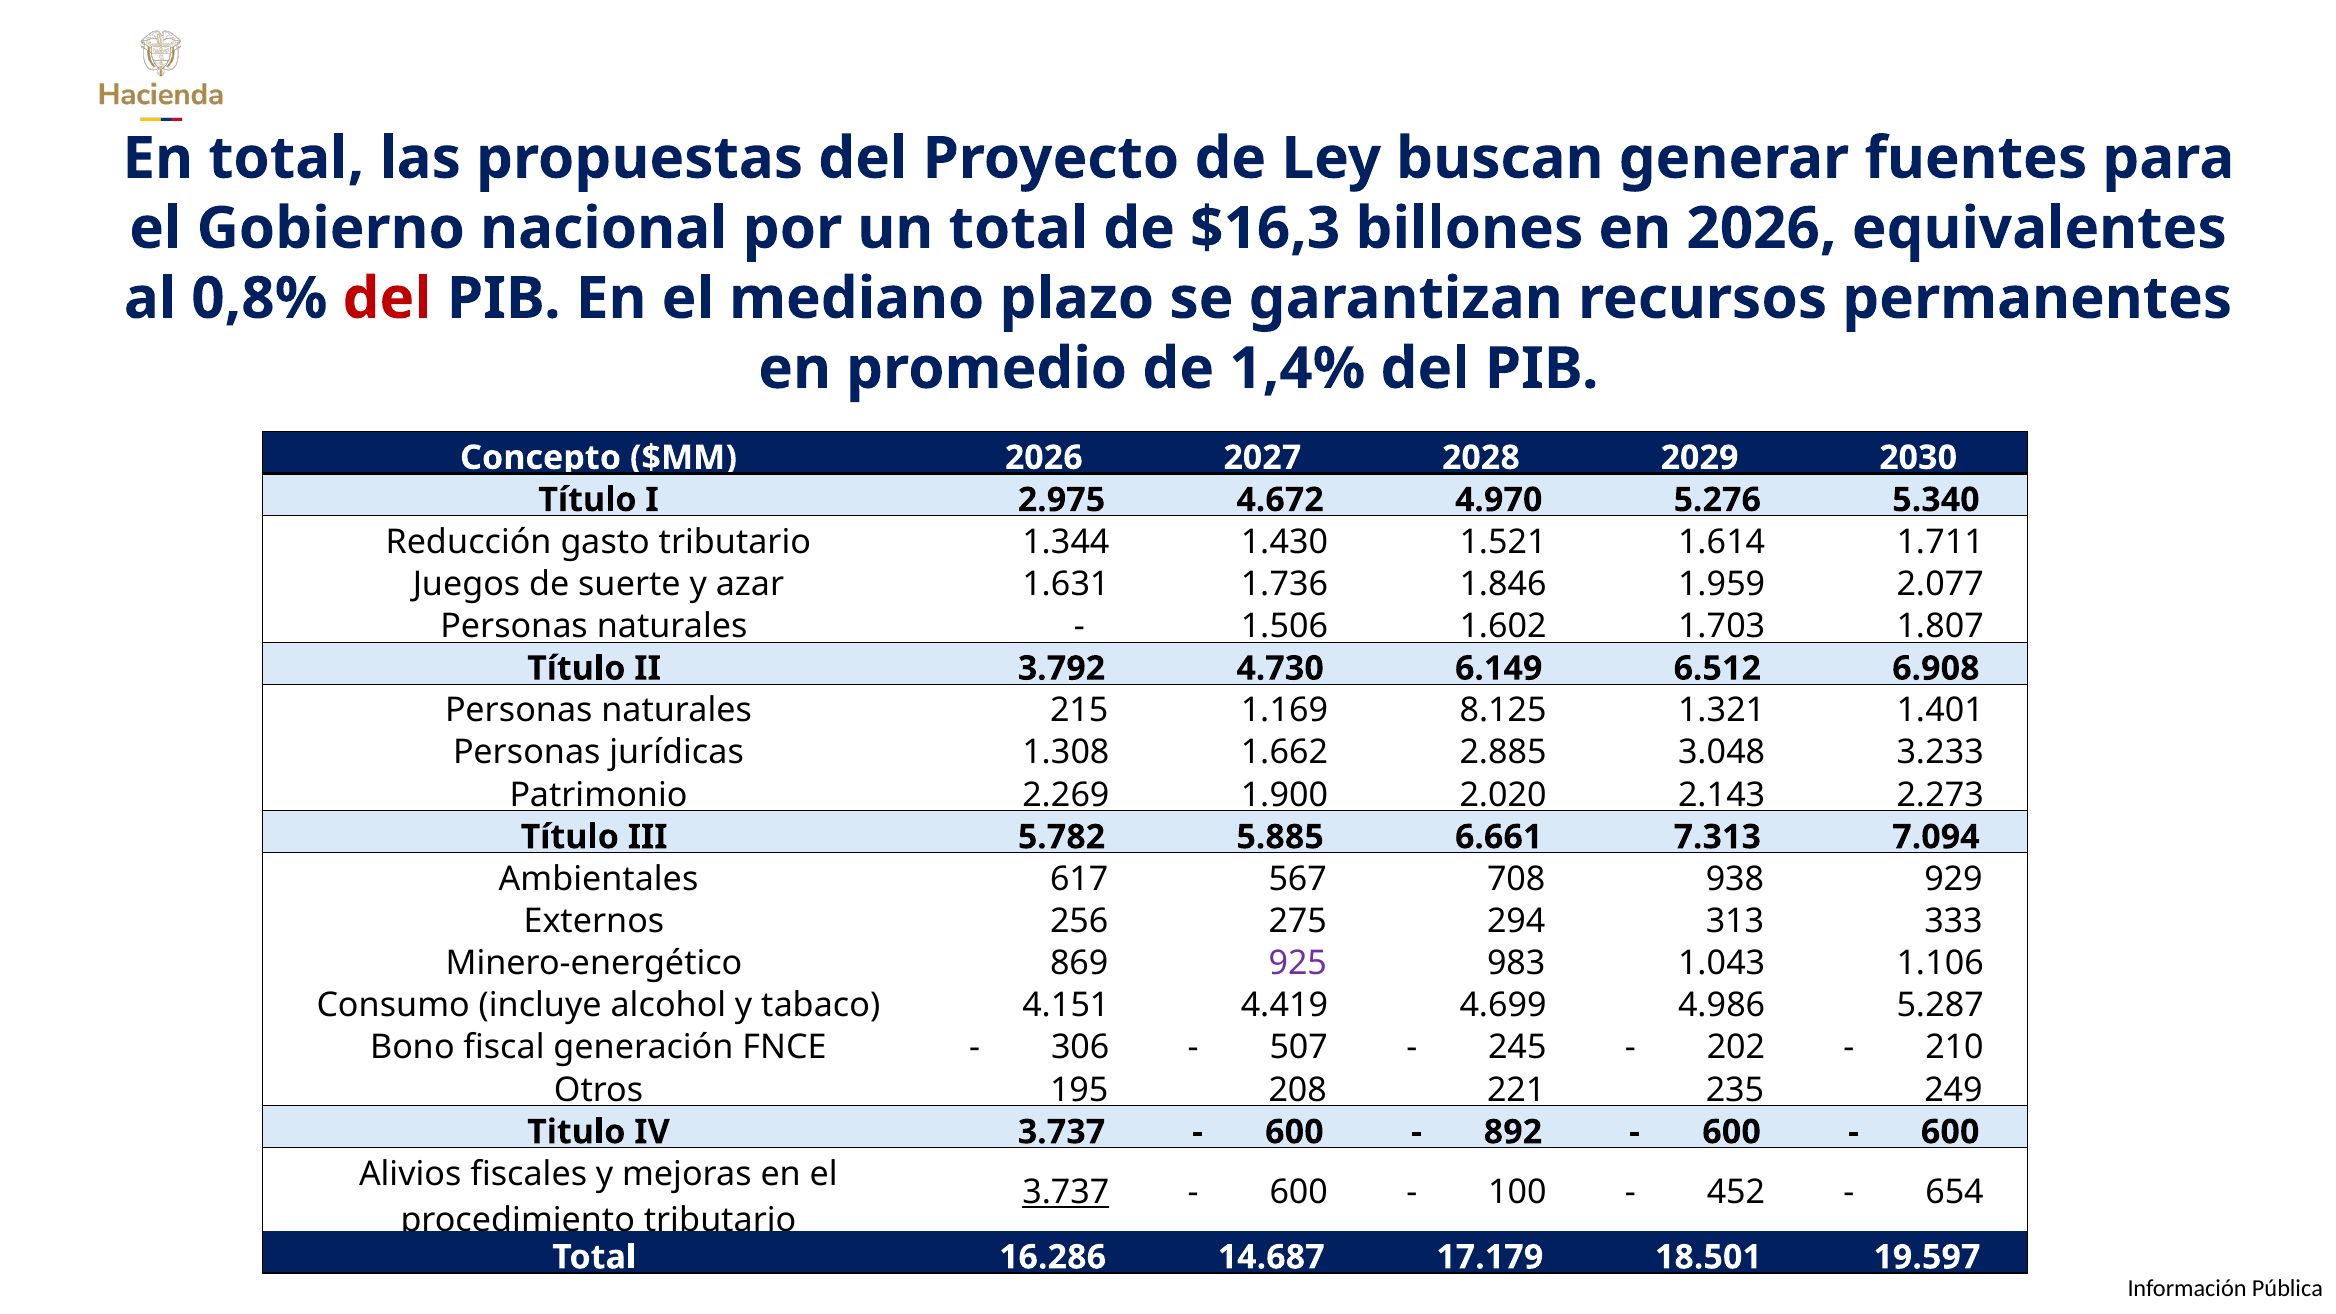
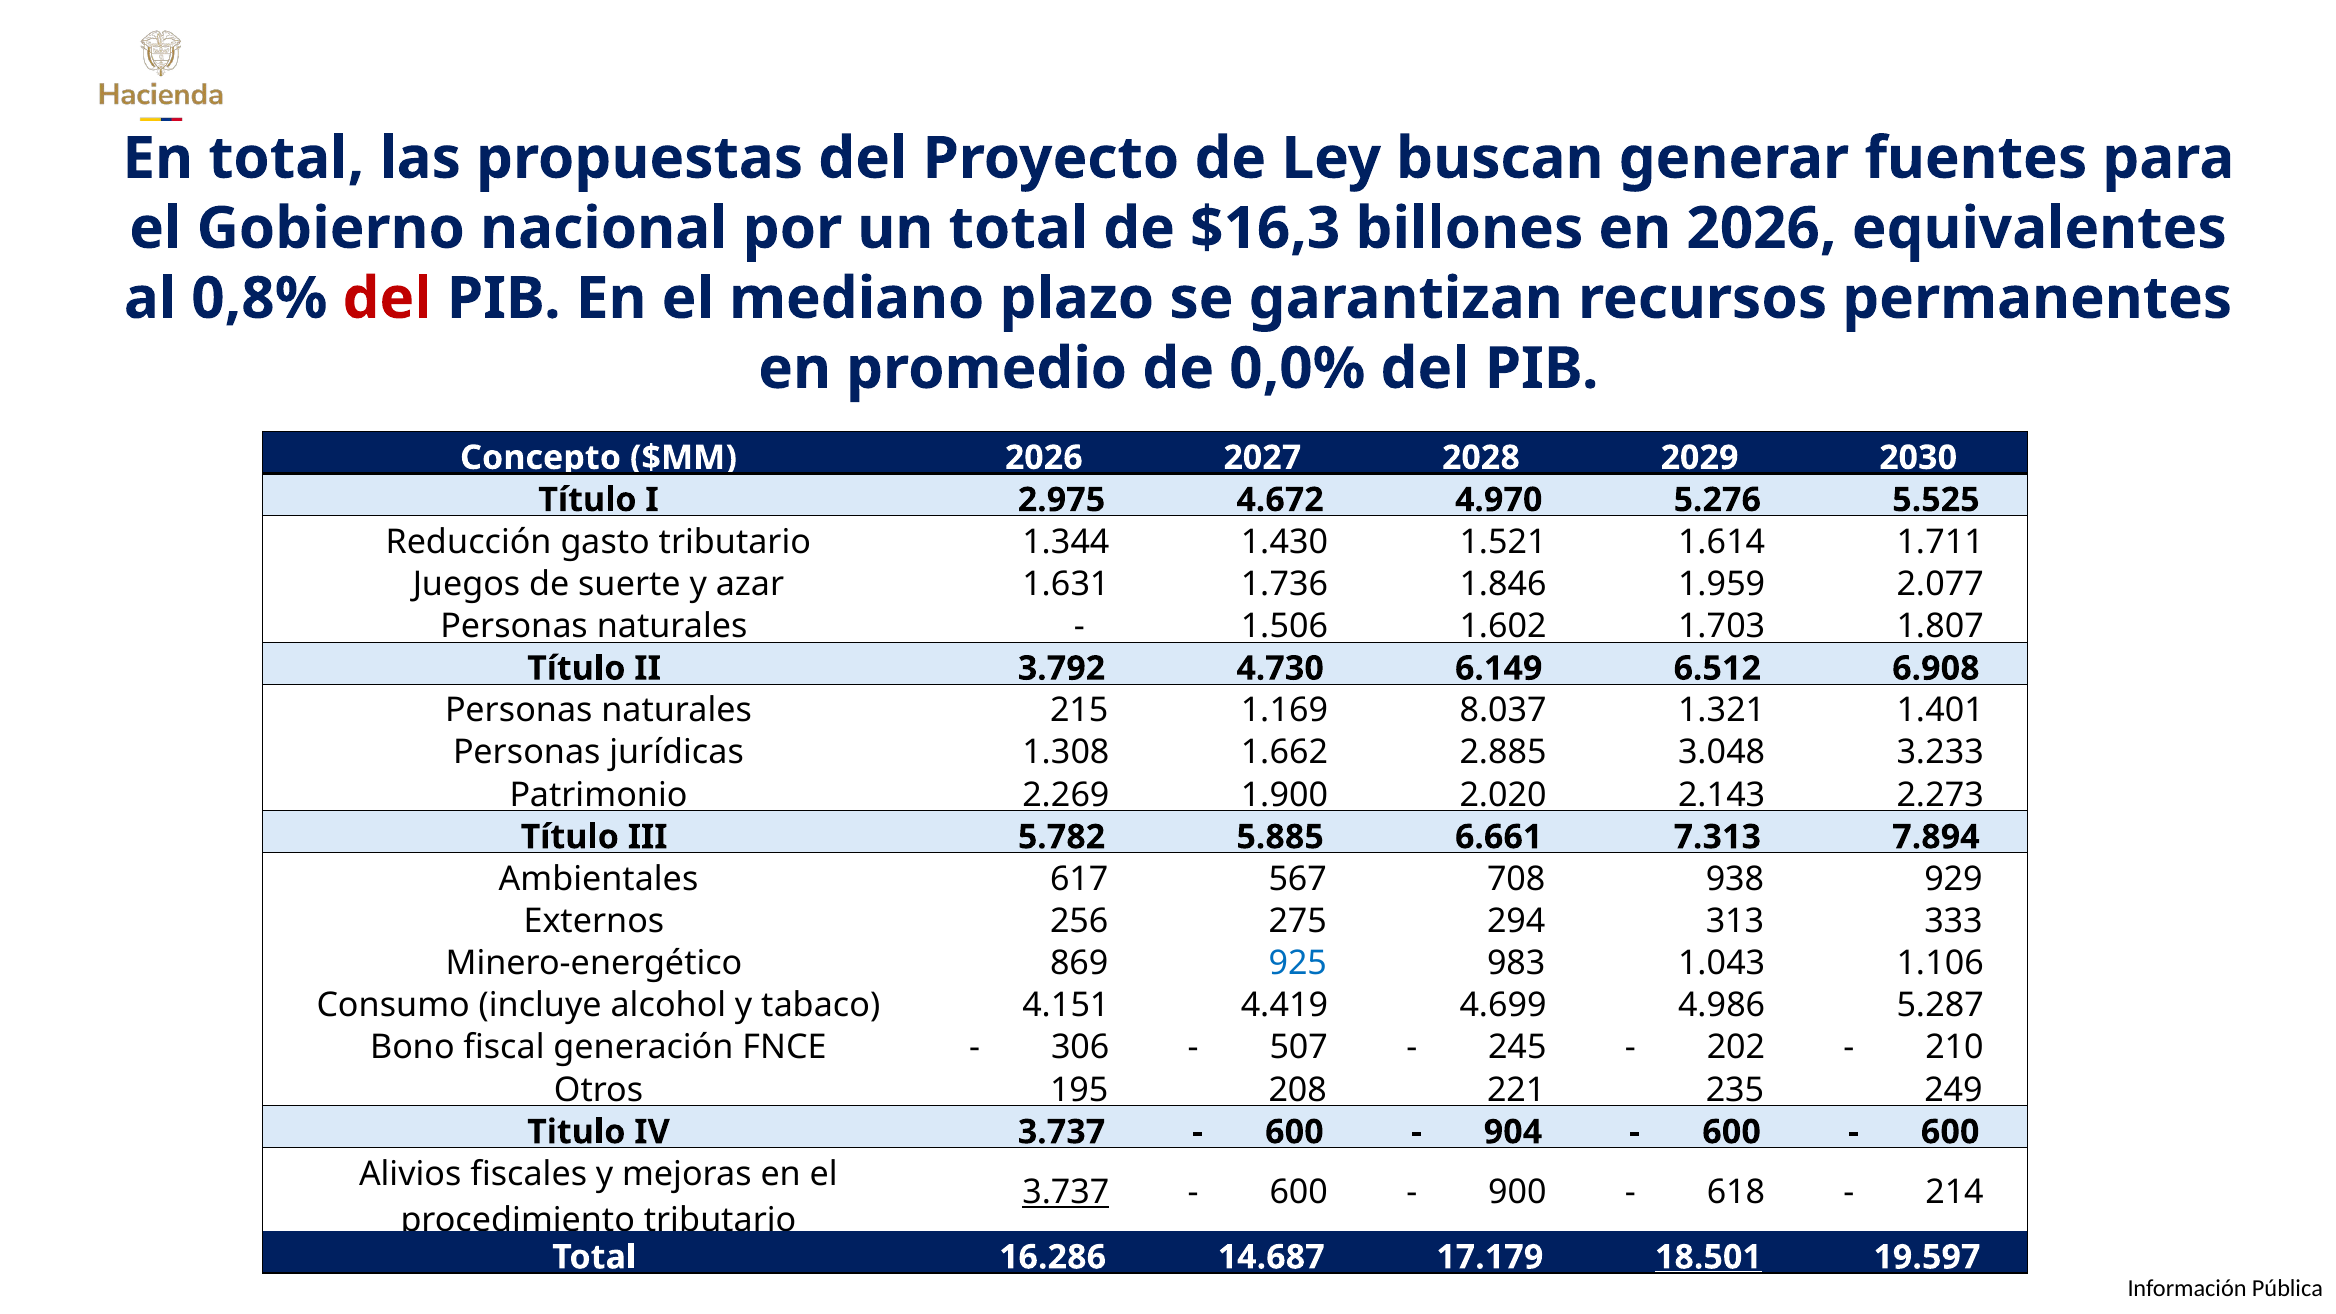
1,4%: 1,4% -> 0,0%
5.340: 5.340 -> 5.525
8.125: 8.125 -> 8.037
7.094: 7.094 -> 7.894
925 colour: purple -> blue
892: 892 -> 904
100: 100 -> 900
452: 452 -> 618
654: 654 -> 214
18.501 underline: none -> present
